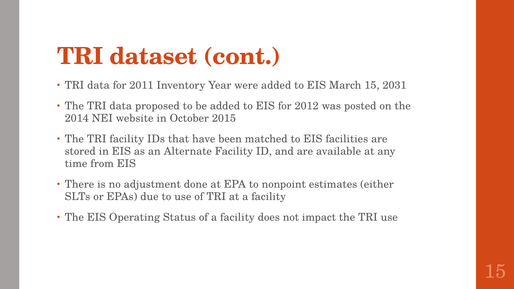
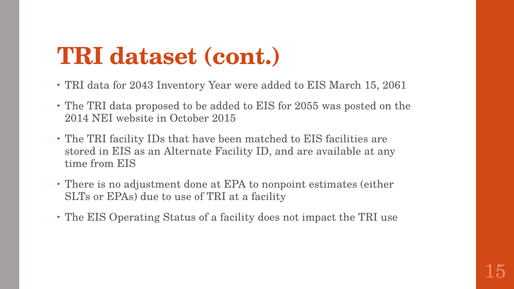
2011: 2011 -> 2043
2031: 2031 -> 2061
2012: 2012 -> 2055
